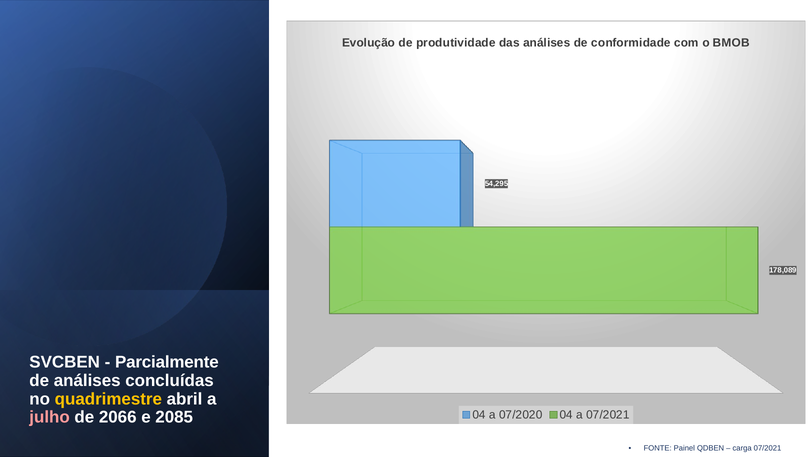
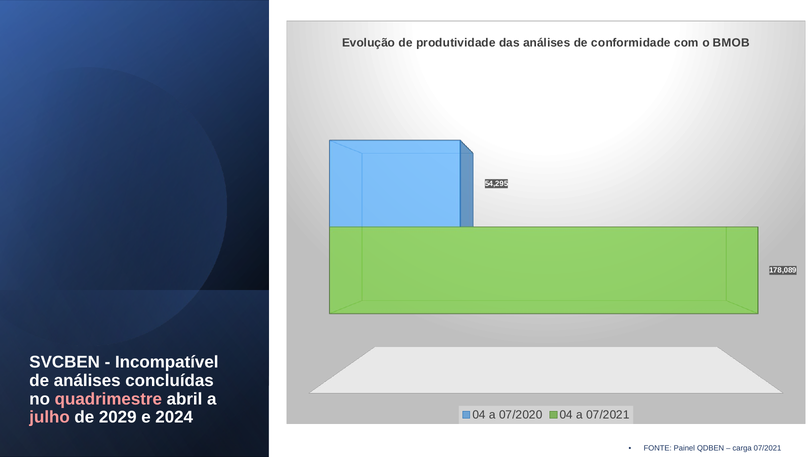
Parcialmente: Parcialmente -> Incompatível
quadrimestre colour: yellow -> pink
2066: 2066 -> 2029
2085: 2085 -> 2024
